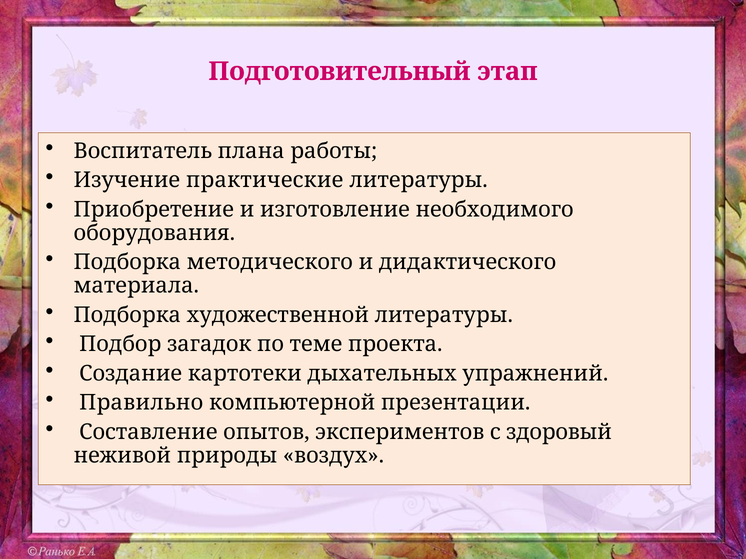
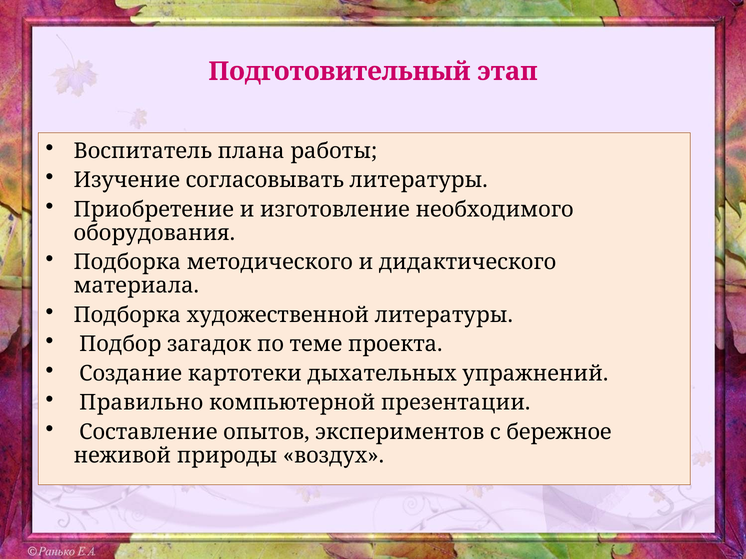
практические: практические -> согласовывать
здоровый: здоровый -> бережное
